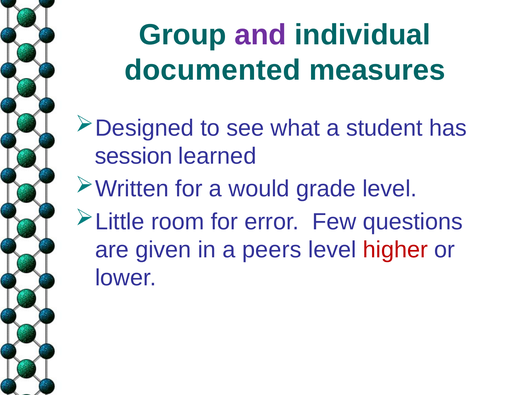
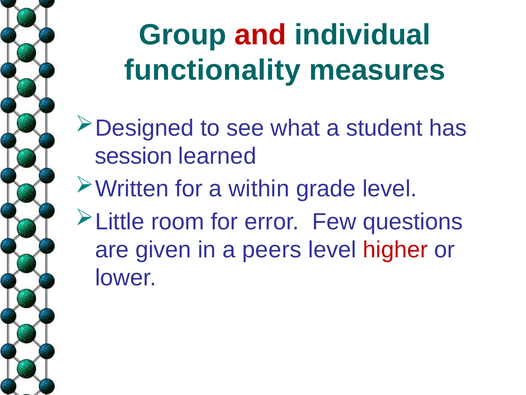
and colour: purple -> red
documented: documented -> functionality
would: would -> within
